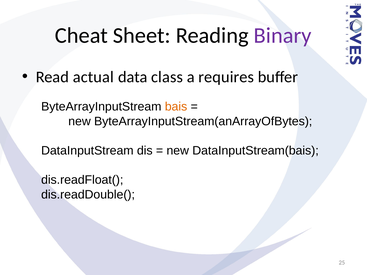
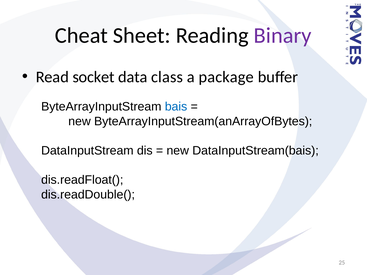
actual: actual -> socket
requires: requires -> package
bais colour: orange -> blue
